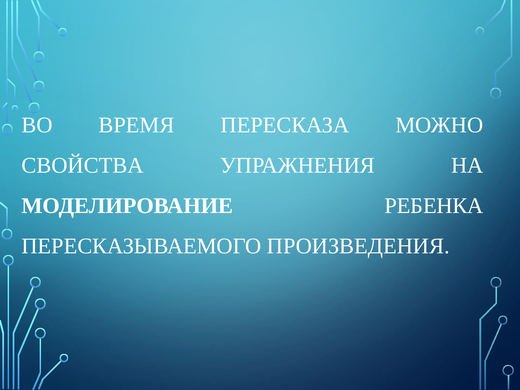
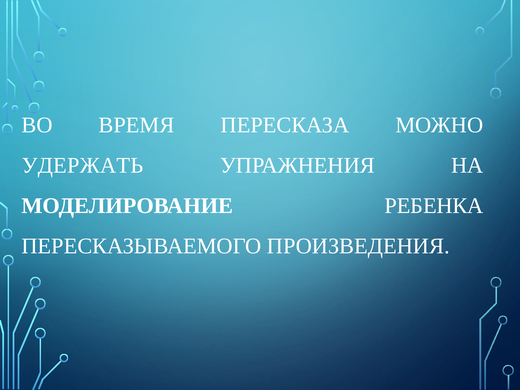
СВОЙСТВА: СВОЙСТВА -> УДЕРЖАТЬ
